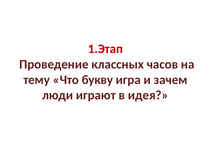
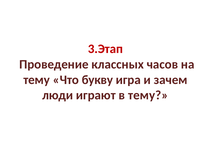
1.Этап: 1.Этап -> 3.Этап
в идея: идея -> тему
